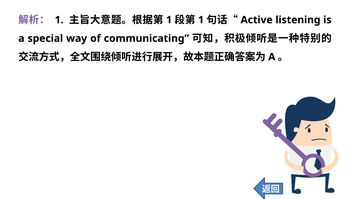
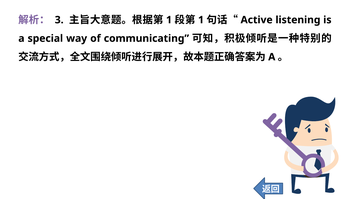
1 at (59, 20): 1 -> 3
